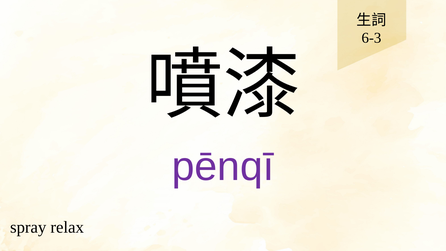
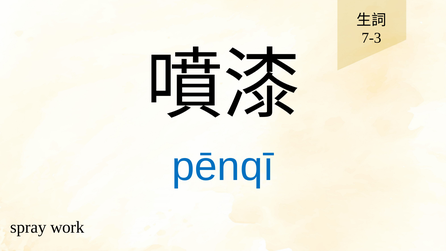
6-3: 6-3 -> 7-3
pēnqī colour: purple -> blue
relax: relax -> work
